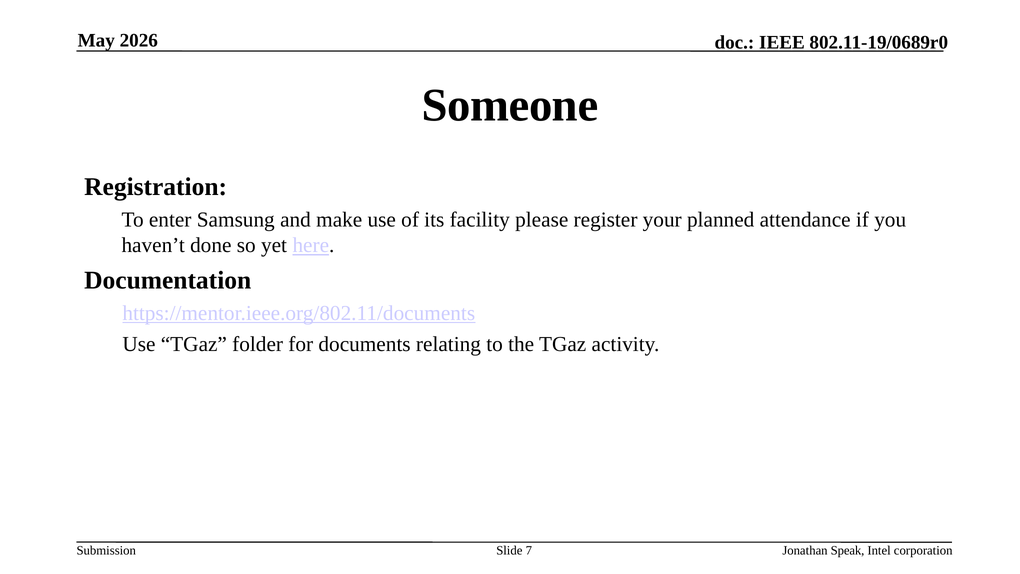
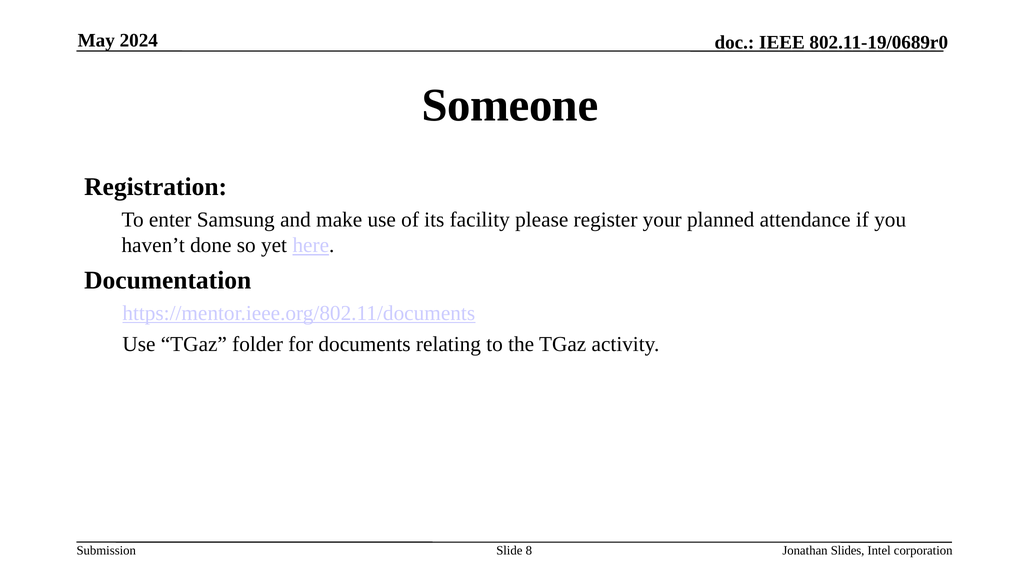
2026: 2026 -> 2024
7: 7 -> 8
Speak: Speak -> Slides
